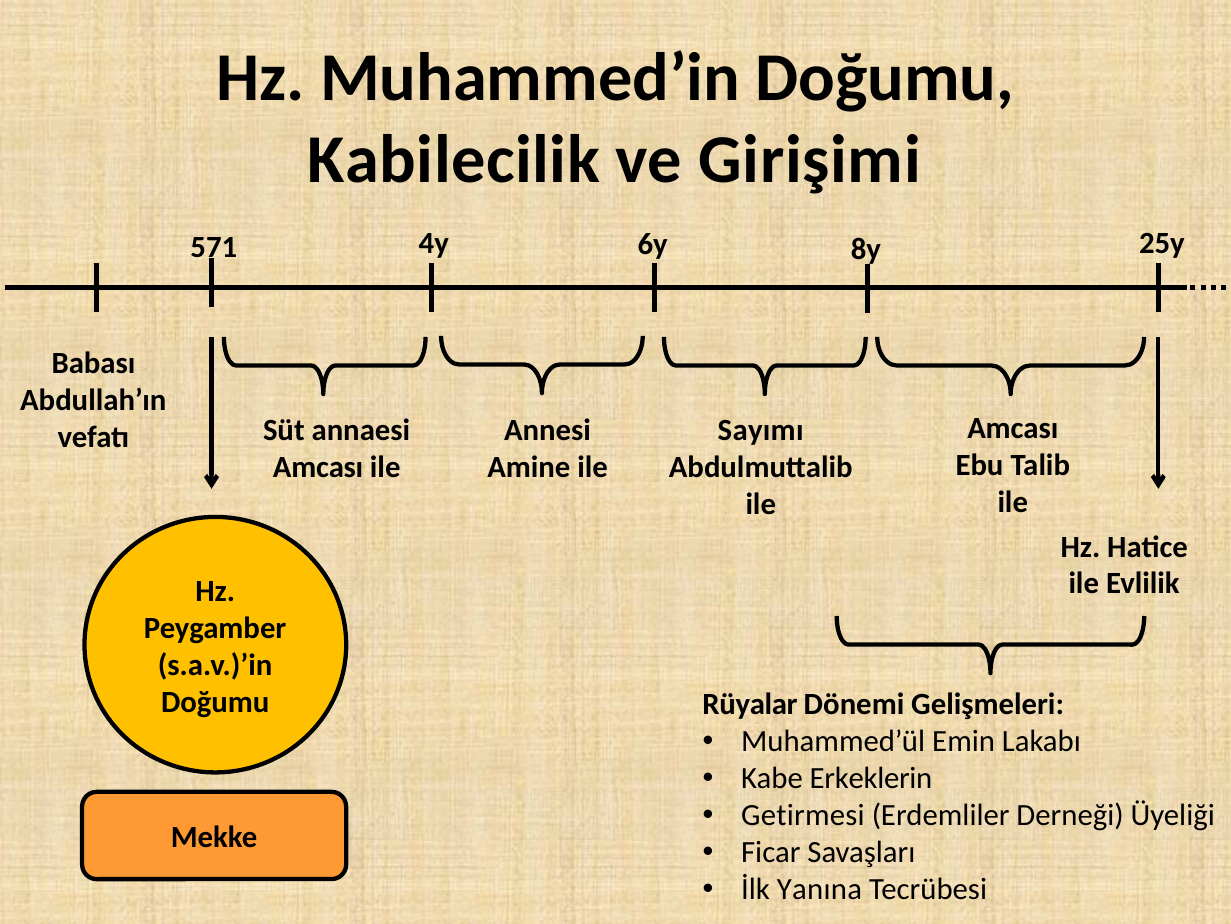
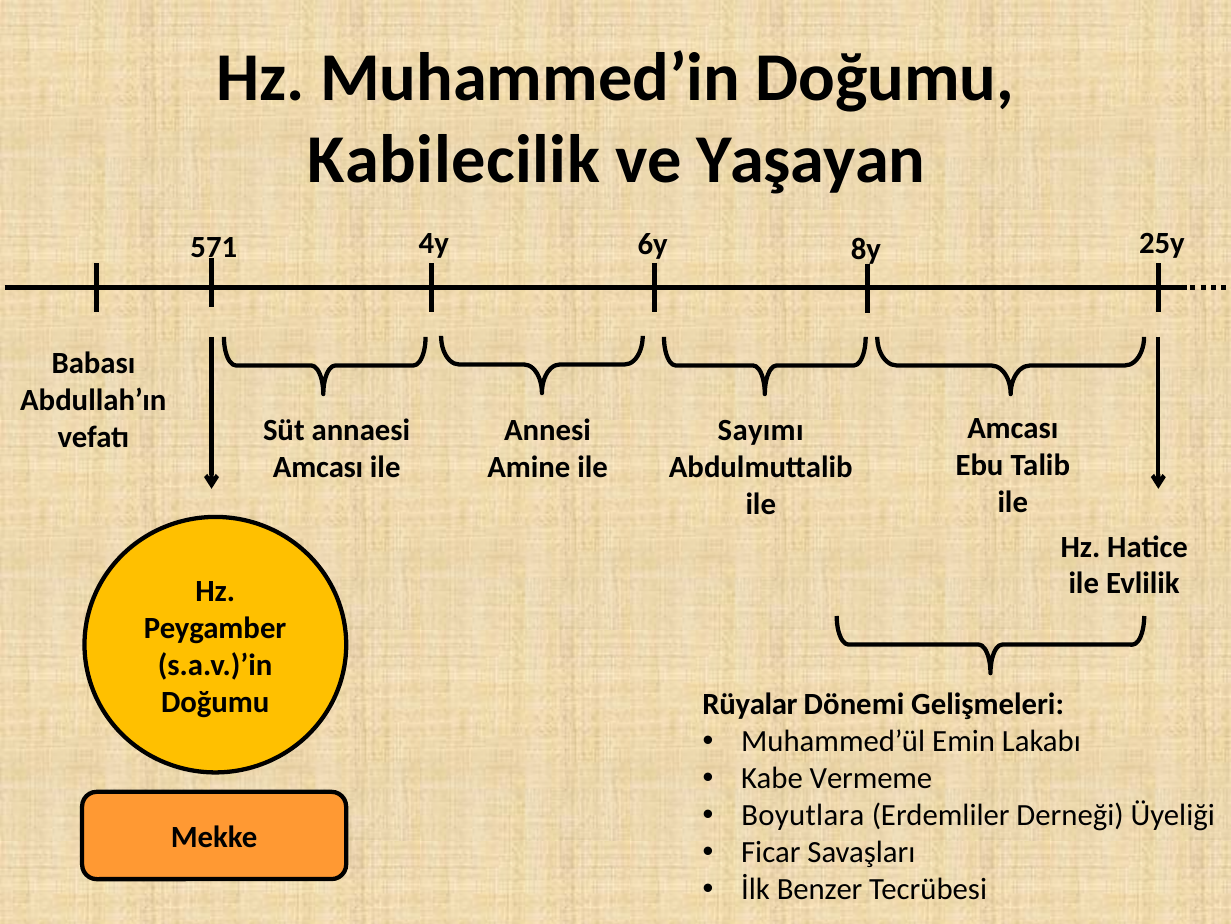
Girişimi: Girişimi -> Yaşayan
Erkeklerin: Erkeklerin -> Vermeme
Getirmesi: Getirmesi -> Boyutlara
Yanına: Yanına -> Benzer
